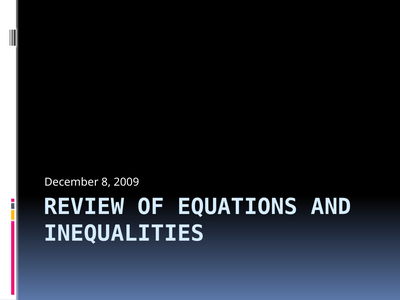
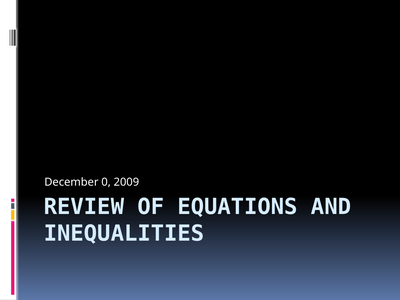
8: 8 -> 0
